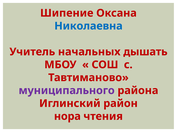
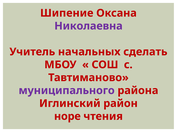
Николаевна colour: blue -> purple
дышать: дышать -> сделать
нора at (67, 117): нора -> норе
